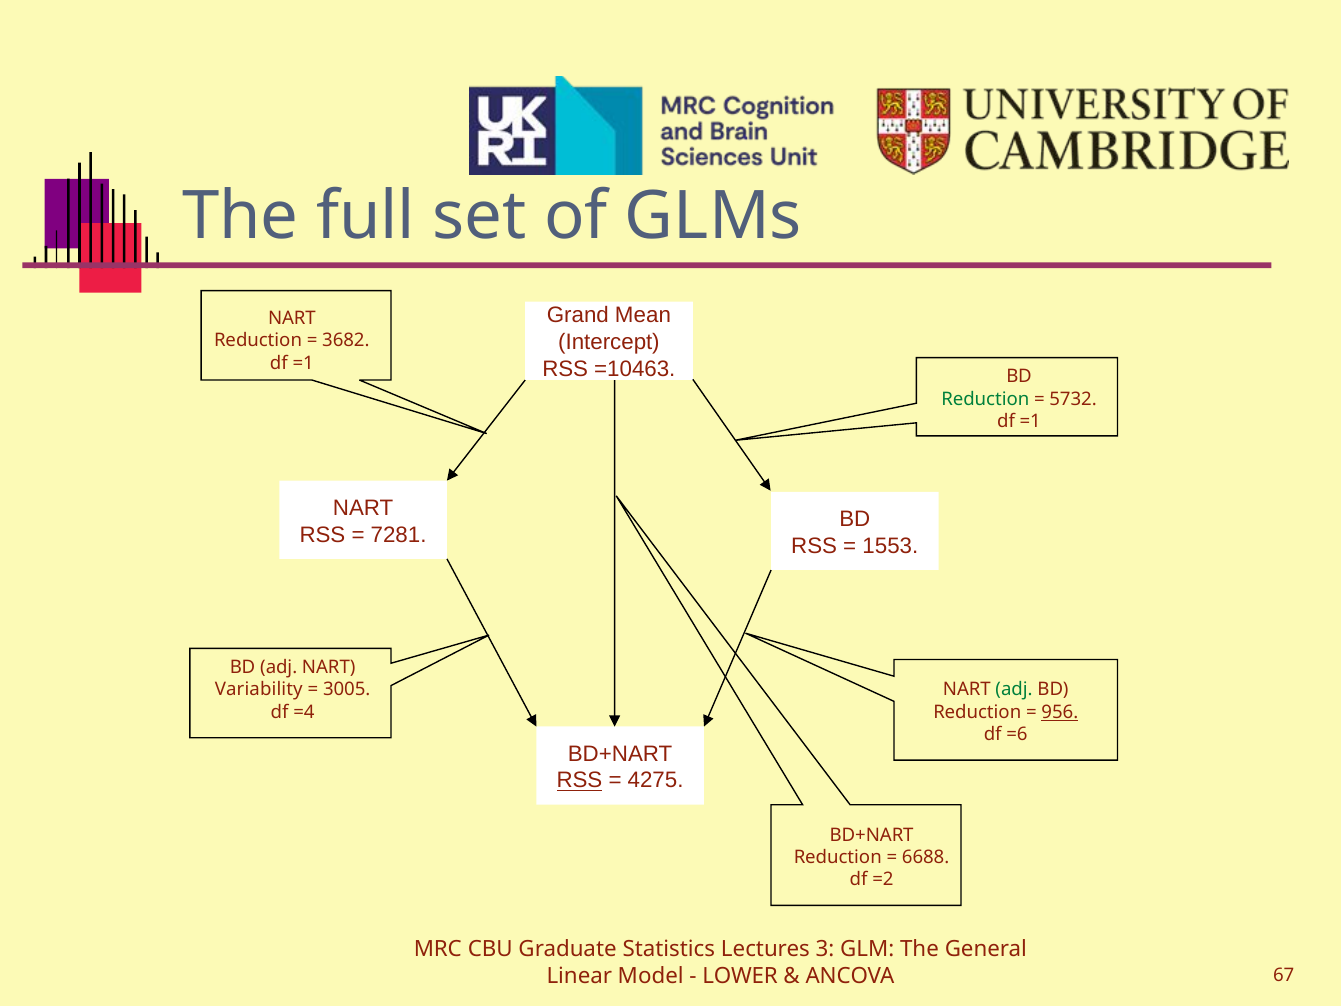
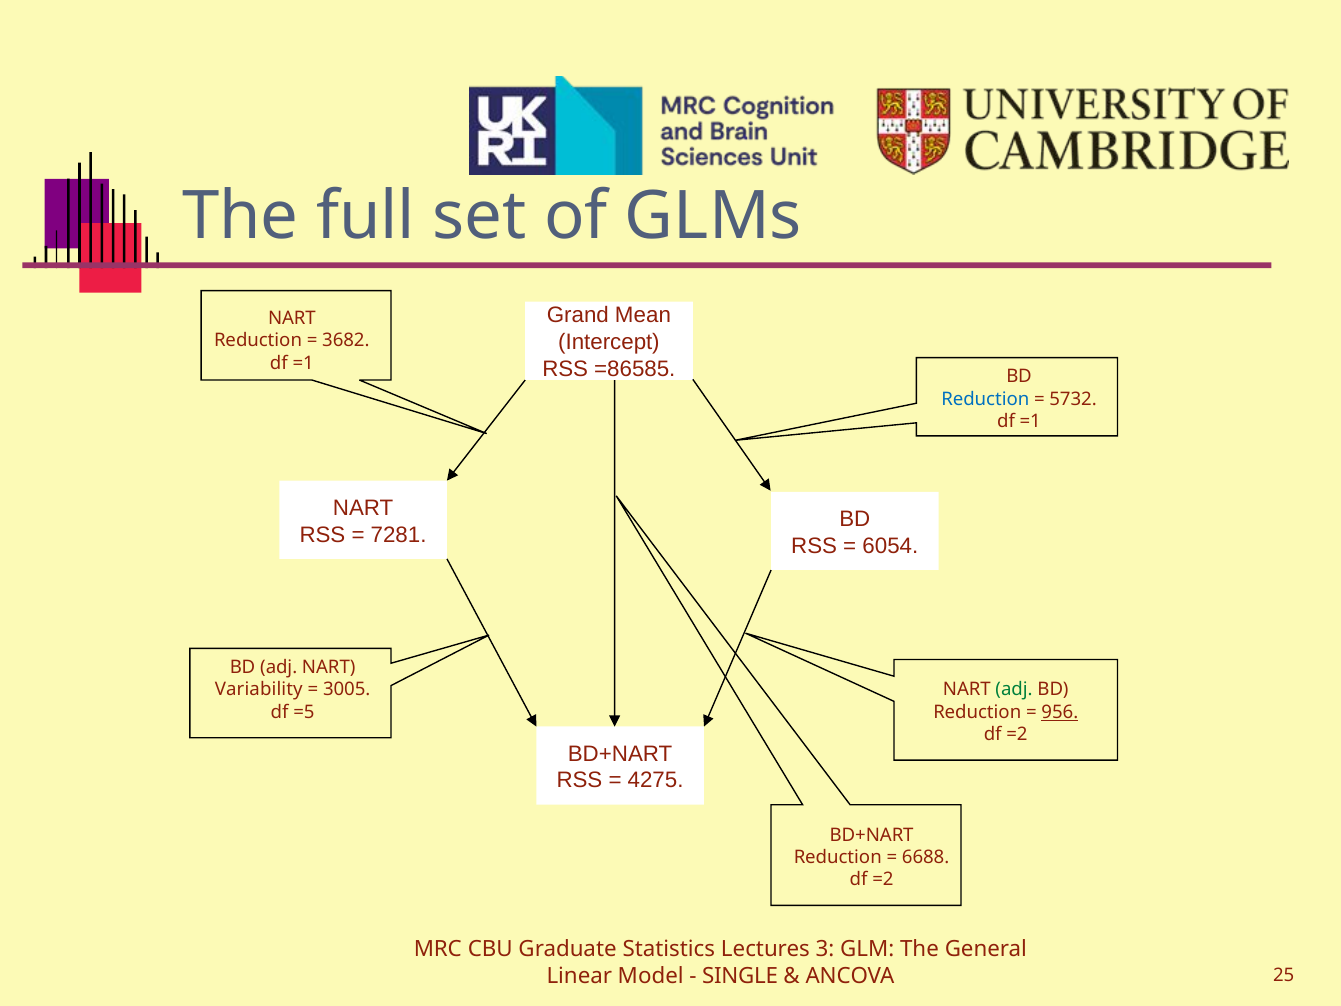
=10463: =10463 -> =86585
Reduction at (985, 399) colour: green -> blue
1553: 1553 -> 6054
=4: =4 -> =5
=6 at (1017, 734): =6 -> =2
RSS at (579, 780) underline: present -> none
LOWER: LOWER -> SINGLE
67: 67 -> 25
